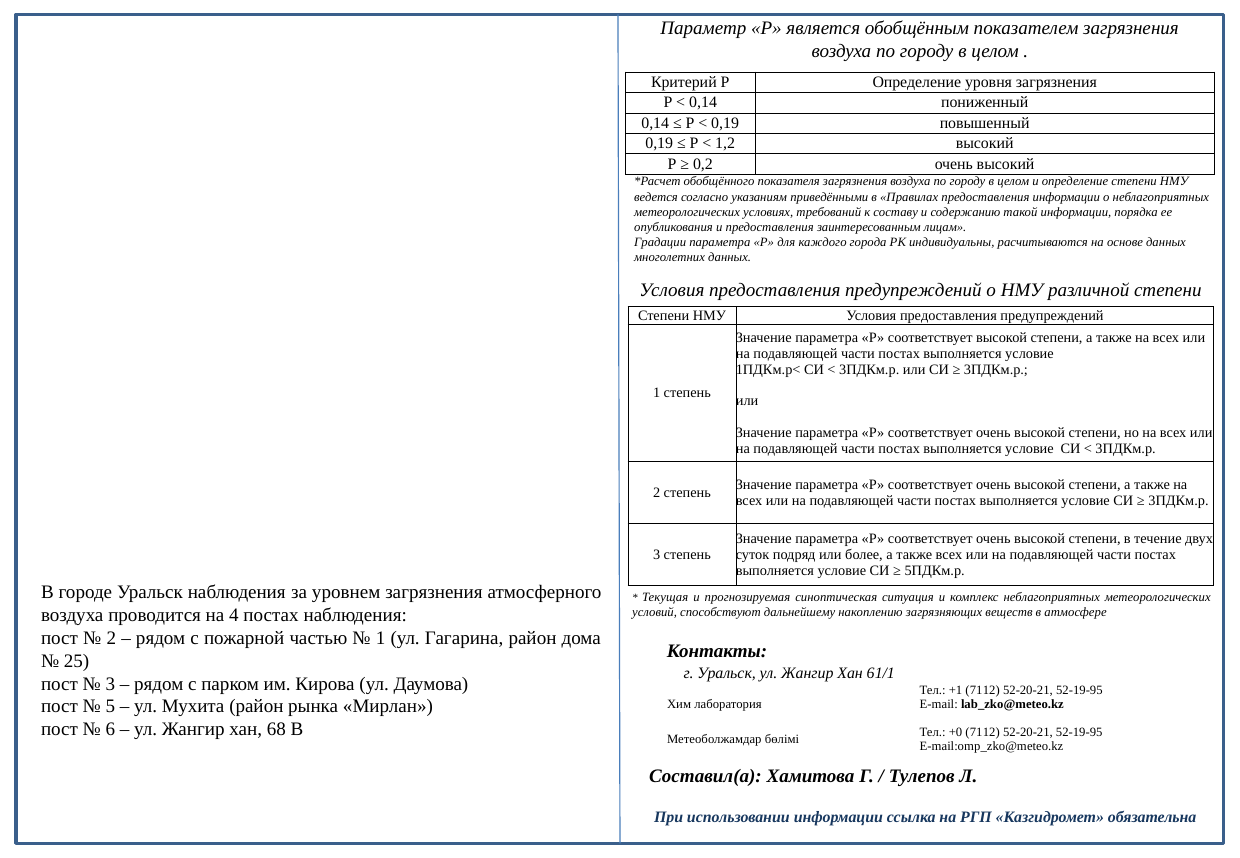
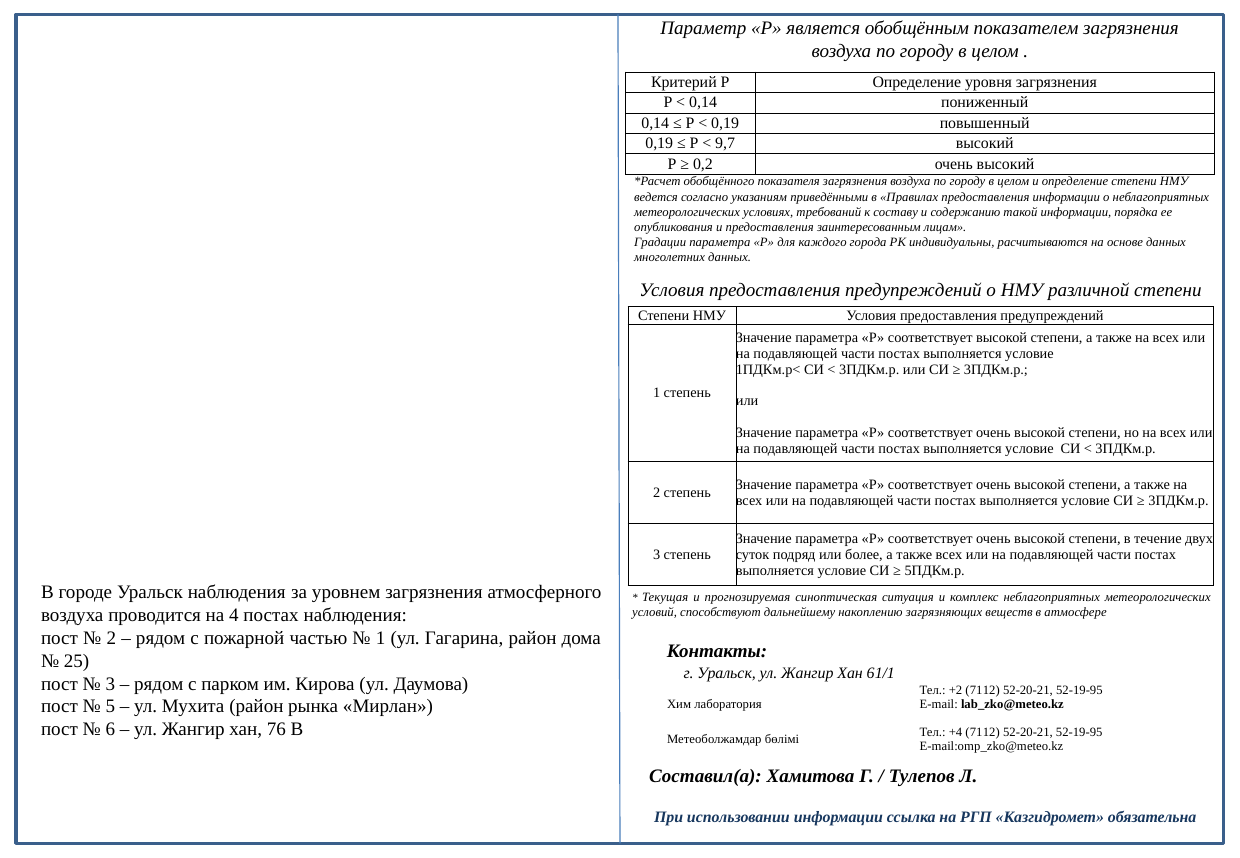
1,2: 1,2 -> 9,7
+1: +1 -> +2
68: 68 -> 76
+0: +0 -> +4
